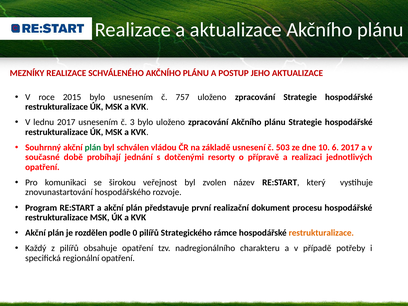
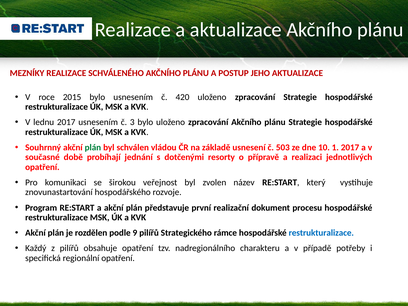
757: 757 -> 420
6: 6 -> 1
0: 0 -> 9
restrukturalizace at (321, 233) colour: orange -> blue
